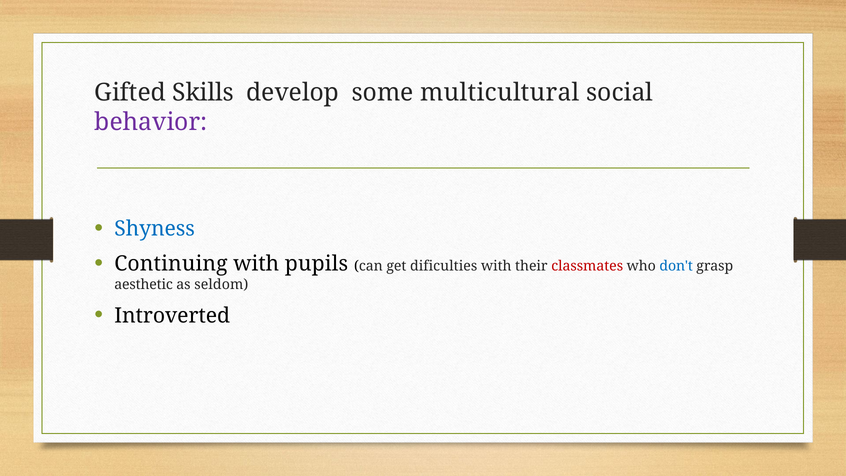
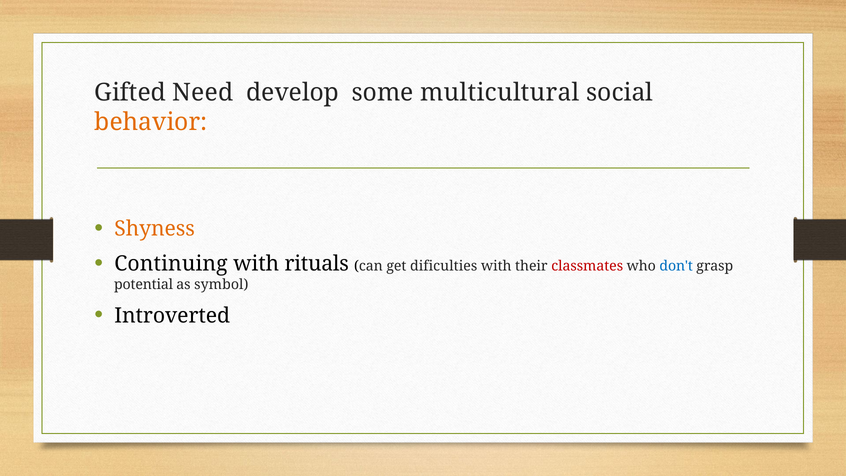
Skills: Skills -> Need
behavior colour: purple -> orange
Shyness colour: blue -> orange
pupils: pupils -> rituals
aesthetic: aesthetic -> potential
seldom: seldom -> symbol
